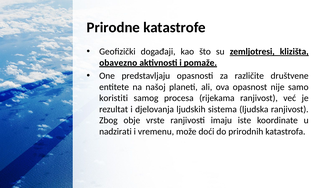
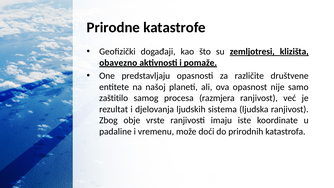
koristiti: koristiti -> zaštitilo
rijekama: rijekama -> razmjera
nadzirati: nadzirati -> padaline
